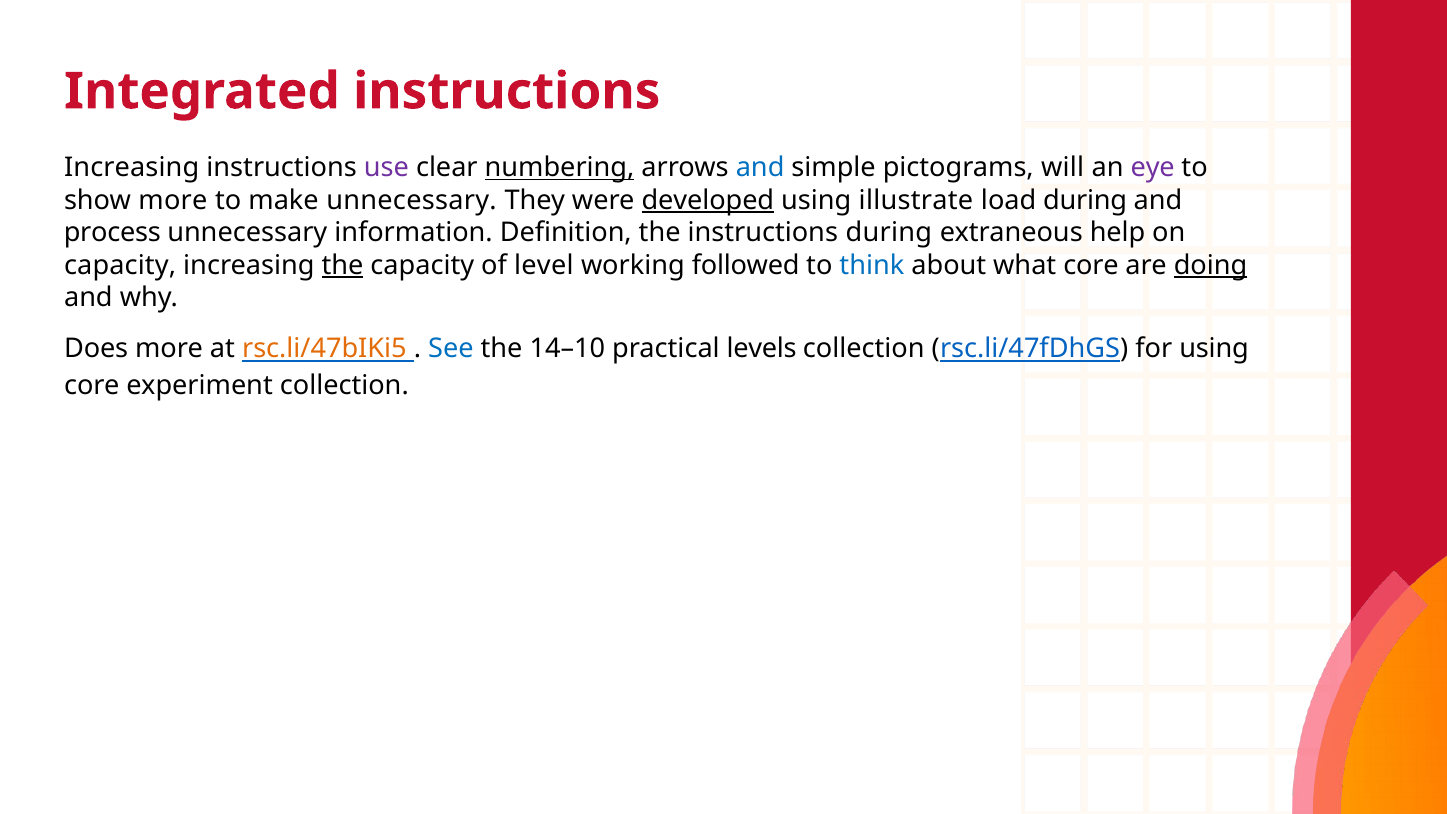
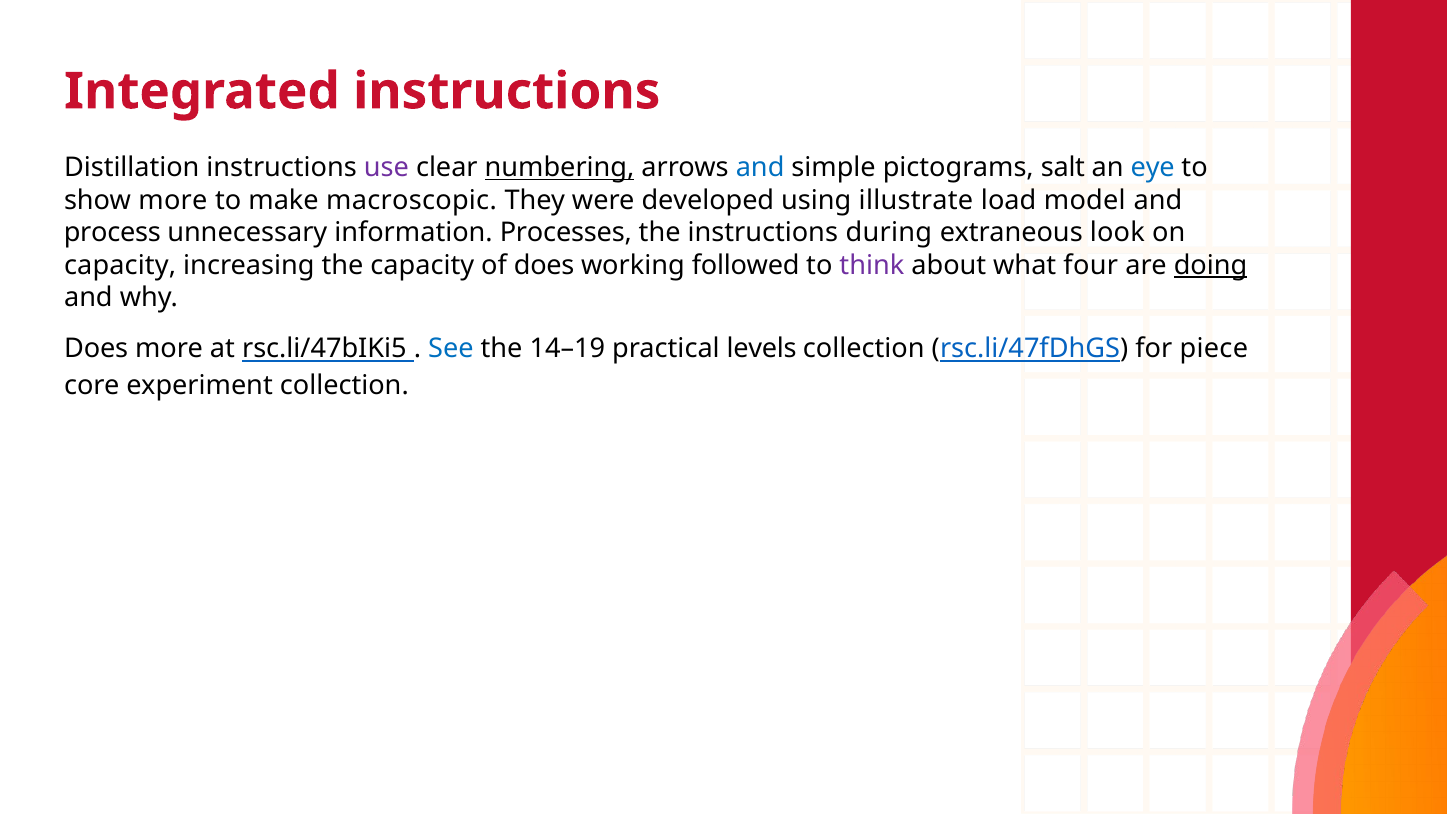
Increasing at (132, 168): Increasing -> Distillation
will: will -> salt
eye colour: purple -> blue
make unnecessary: unnecessary -> macroscopic
developed underline: present -> none
load during: during -> model
Definition: Definition -> Processes
help: help -> look
the at (343, 265) underline: present -> none
of level: level -> does
think colour: blue -> purple
what core: core -> four
rsc.li/47bIKi5 colour: orange -> black
14–10: 14–10 -> 14–19
for using: using -> piece
